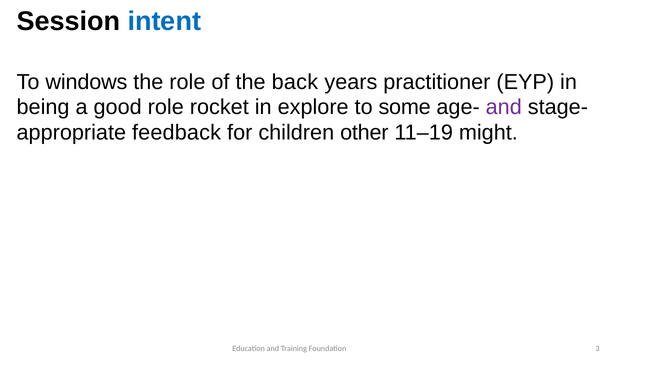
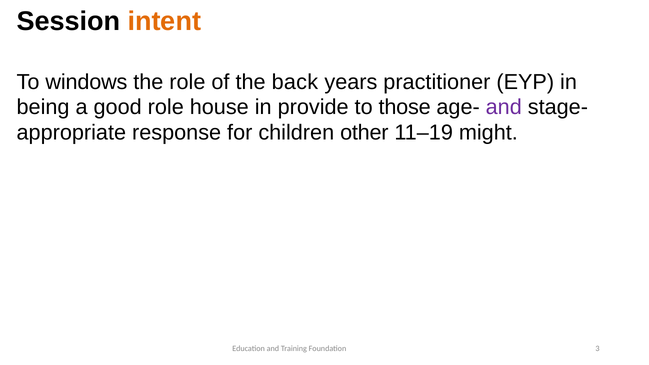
intent colour: blue -> orange
rocket: rocket -> house
explore: explore -> provide
some: some -> those
feedback: feedback -> response
